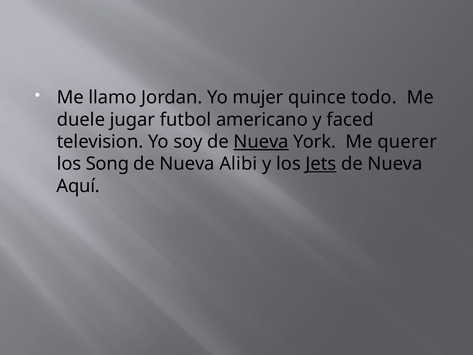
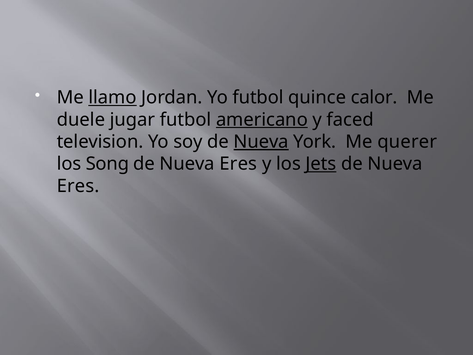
llamo underline: none -> present
Yo mujer: mujer -> futbol
todo: todo -> calor
americano underline: none -> present
Alibi at (238, 164): Alibi -> Eres
Aquí at (78, 186): Aquí -> Eres
